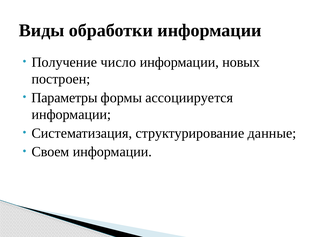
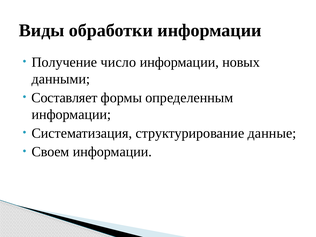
построен: построен -> данными
Параметры: Параметры -> Составляет
ассоциируется: ассоциируется -> определенным
